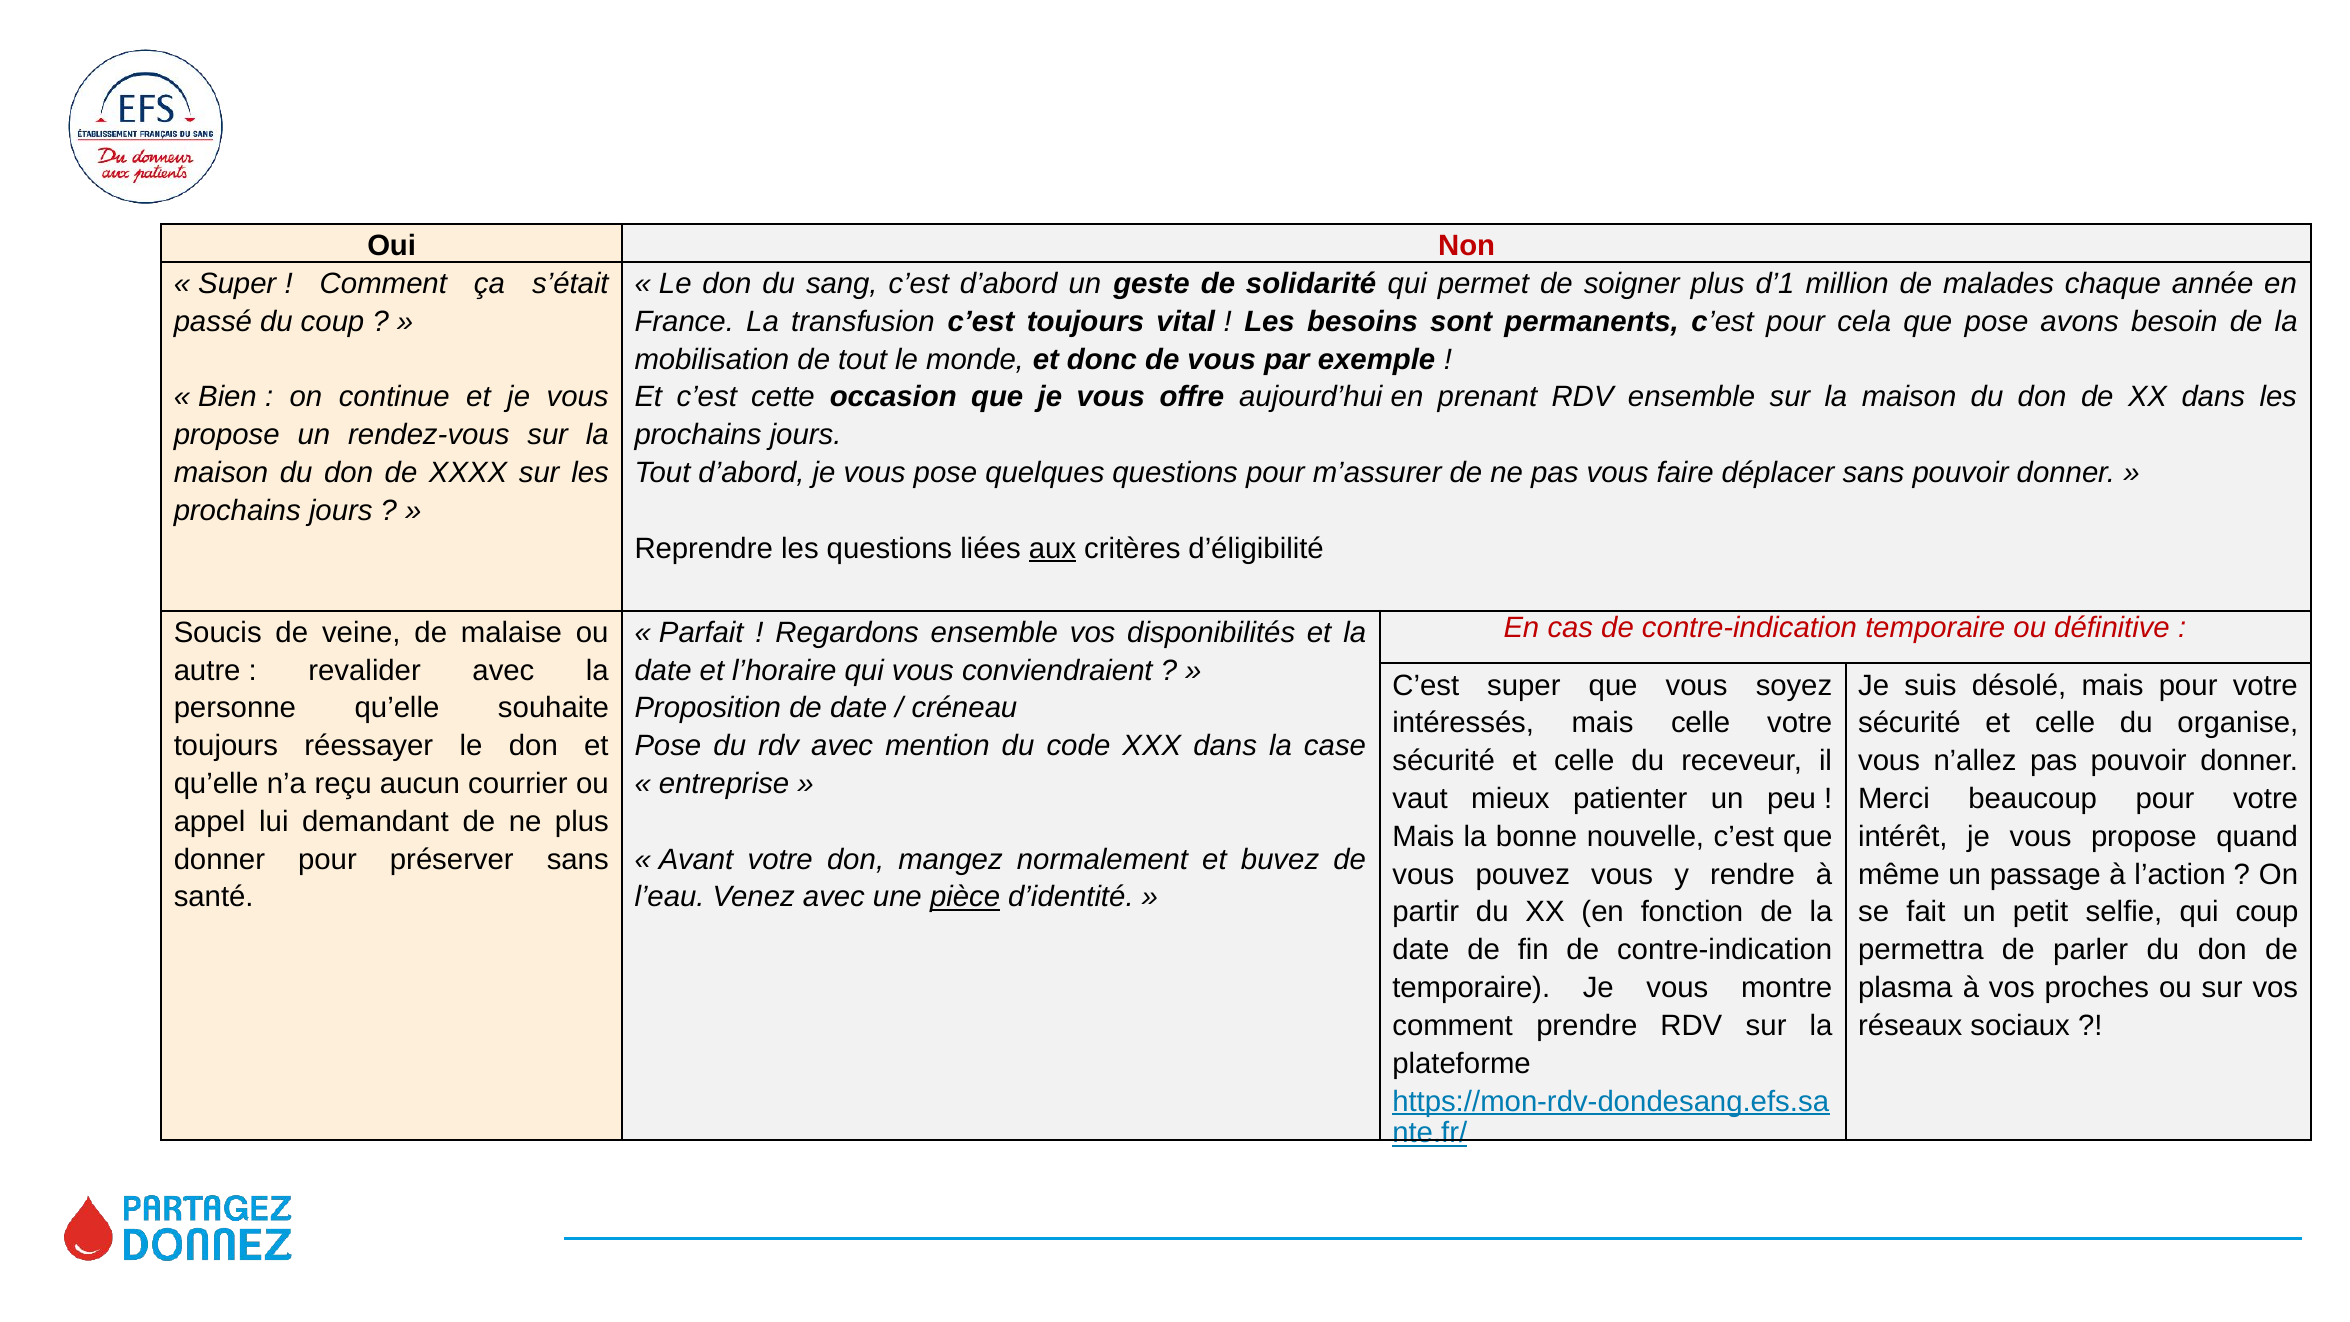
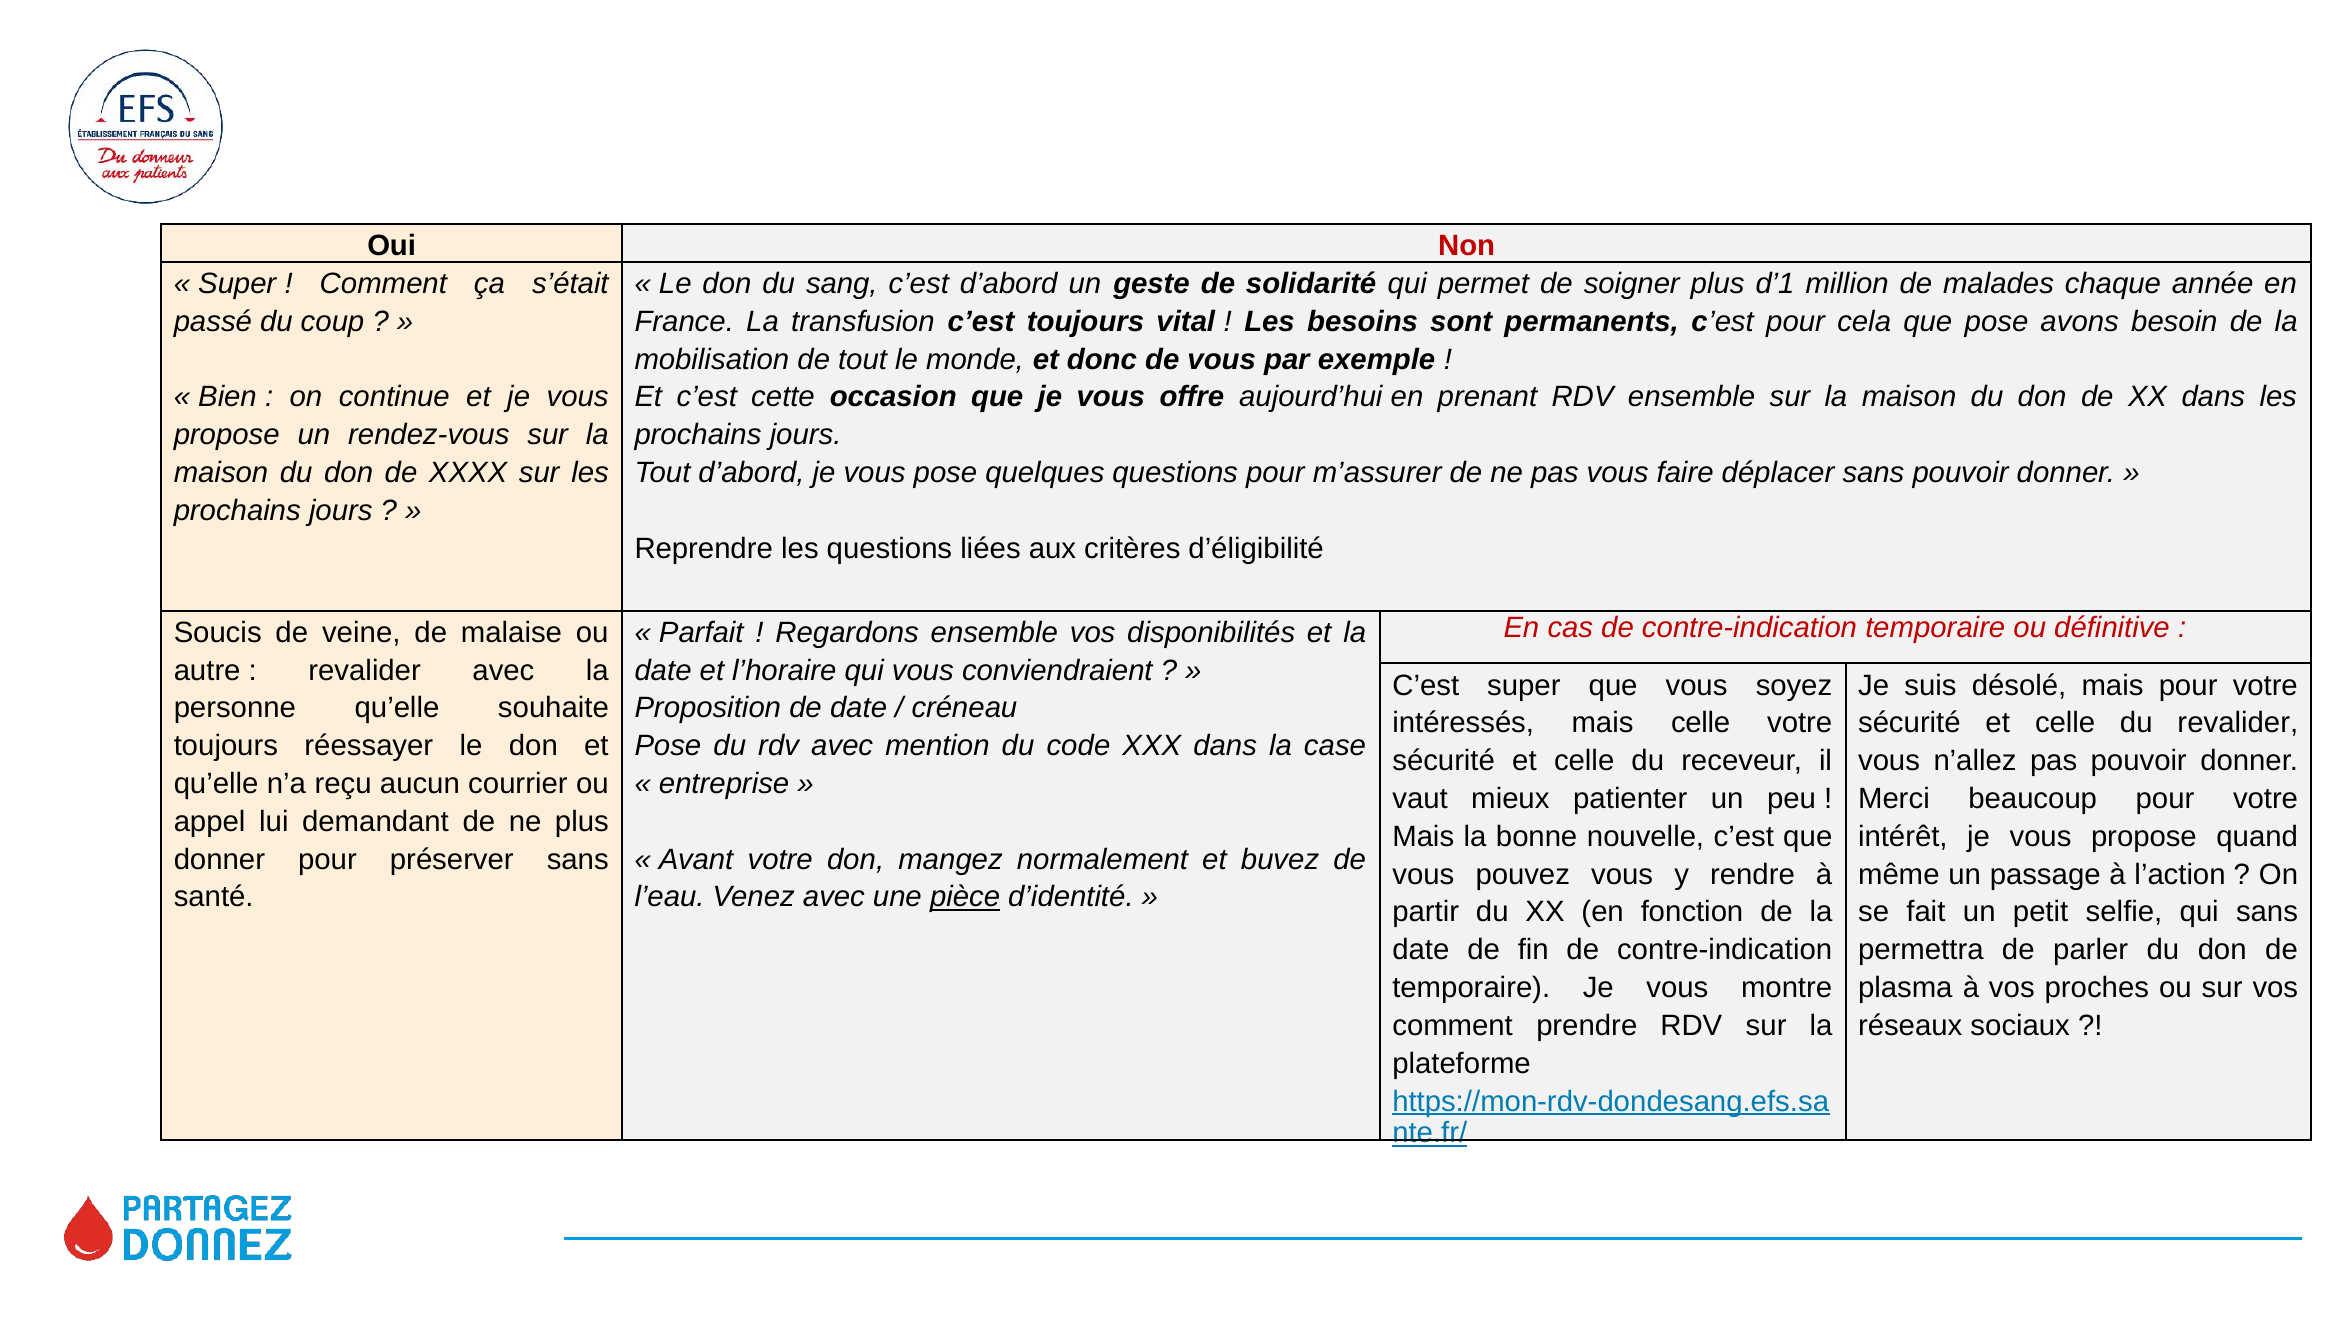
aux underline: present -> none
du organise: organise -> revalider
qui coup: coup -> sans
